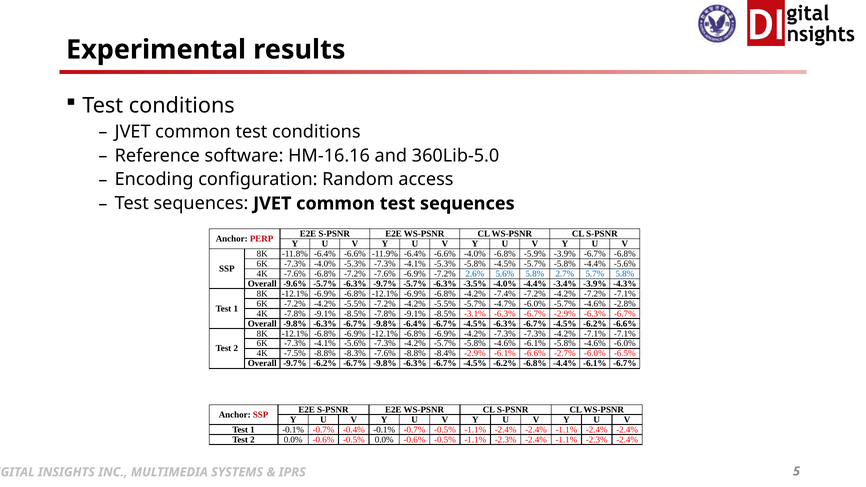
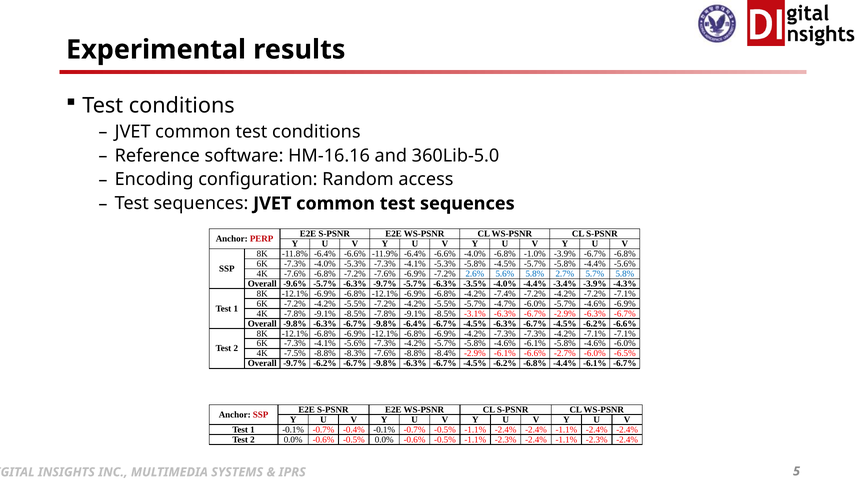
-5.9%: -5.9% -> -1.0%
-4.6% -2.8%: -2.8% -> -6.9%
